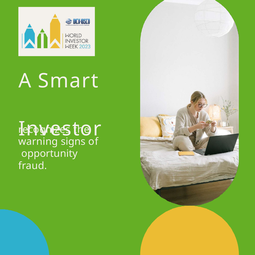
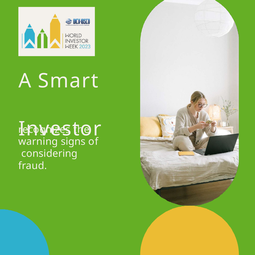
opportunity: opportunity -> considering
